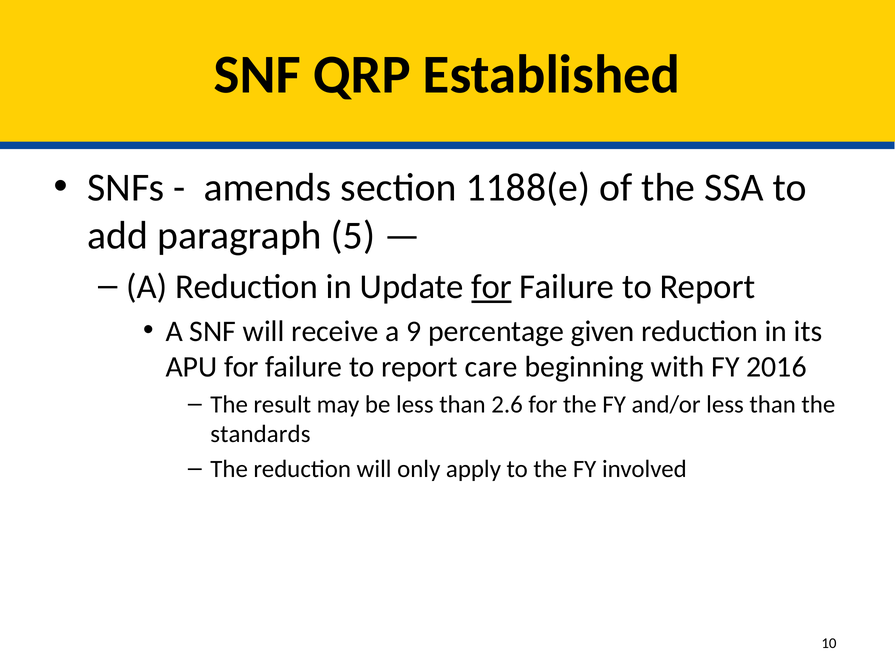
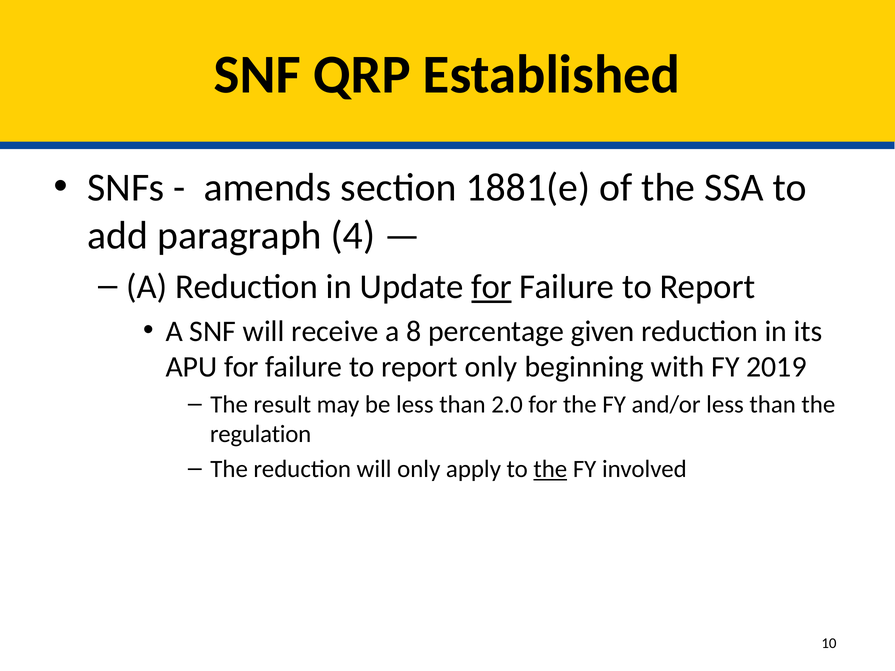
1188(e: 1188(e -> 1881(e
5: 5 -> 4
9: 9 -> 8
report care: care -> only
2016: 2016 -> 2019
2.6: 2.6 -> 2.0
standards: standards -> regulation
the at (550, 469) underline: none -> present
